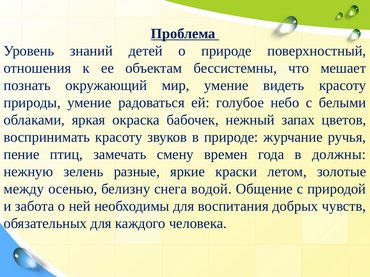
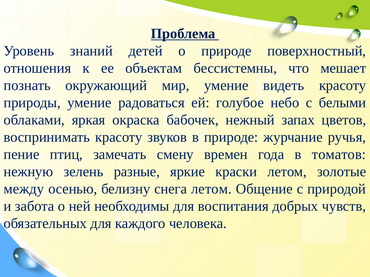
должны: должны -> томатов
снега водой: водой -> летом
